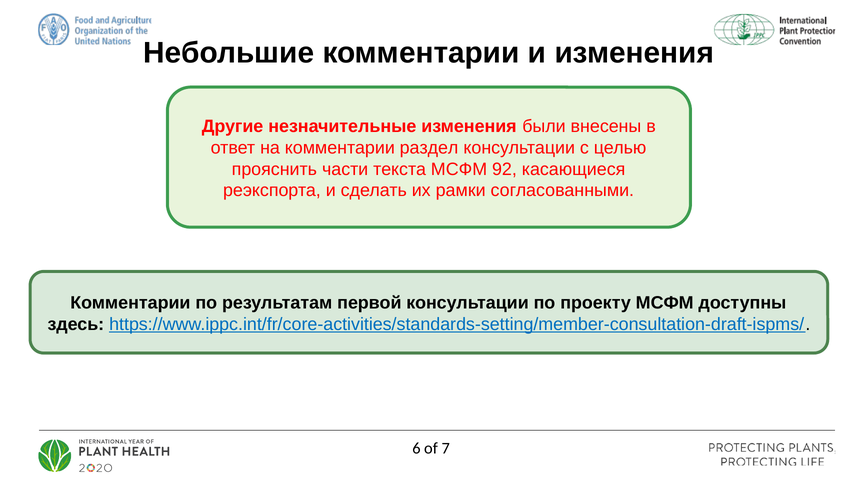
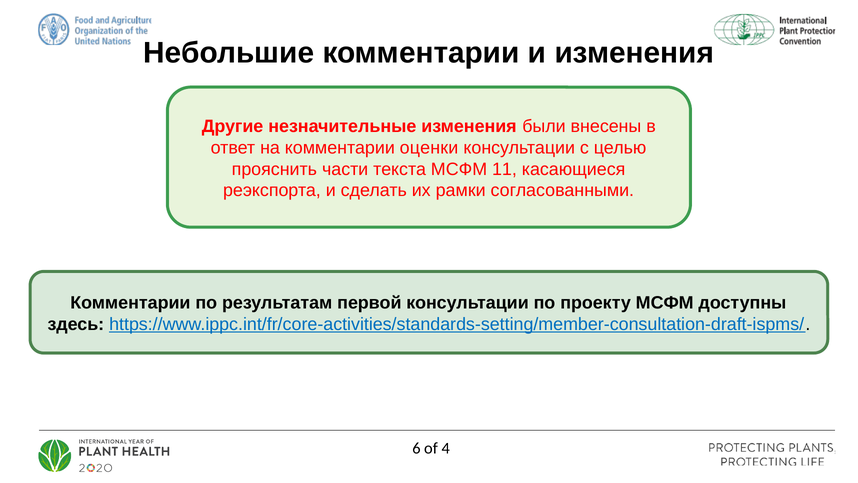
раздел: раздел -> оценки
92: 92 -> 11
7: 7 -> 4
